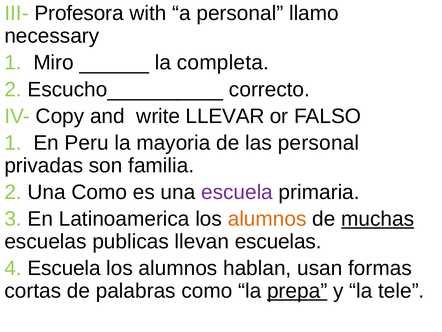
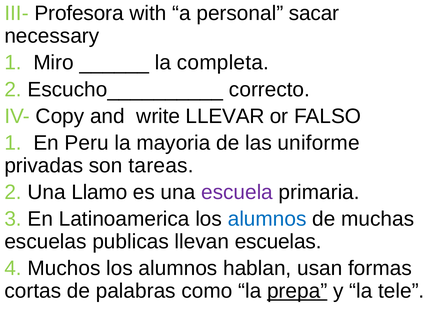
llamo: llamo -> sacar
las personal: personal -> uniforme
familia: familia -> tareas
Una Como: Como -> Llamo
alumnos at (267, 219) colour: orange -> blue
muchas underline: present -> none
4 Escuela: Escuela -> Muchos
